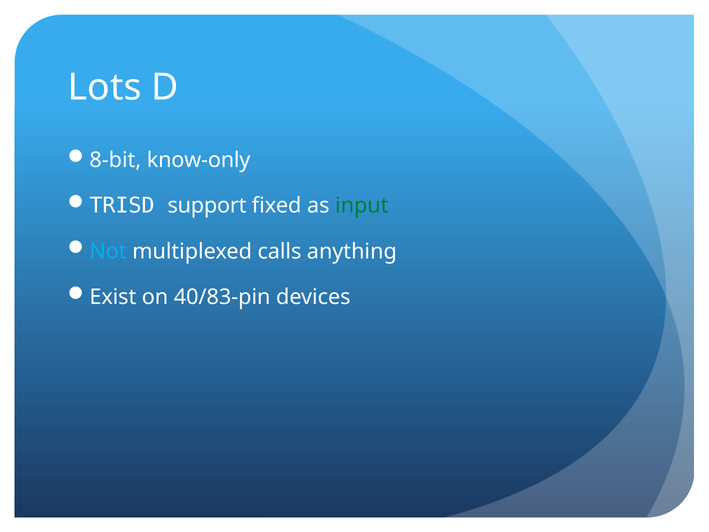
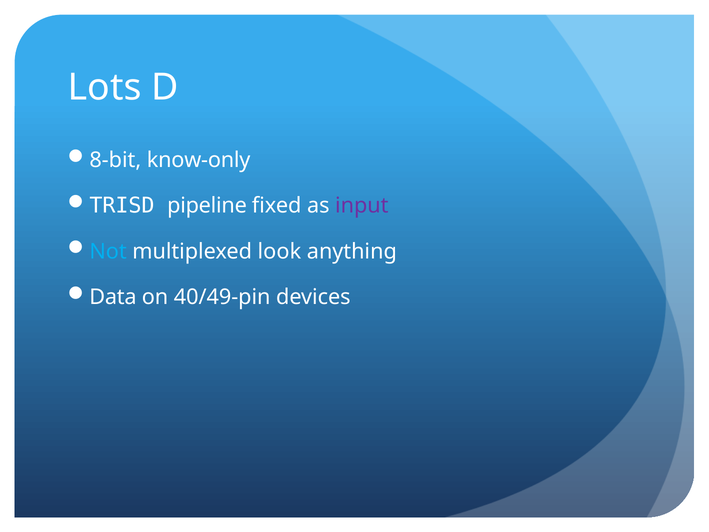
support: support -> pipeline
input colour: green -> purple
calls: calls -> look
Exist: Exist -> Data
40/83-pin: 40/83-pin -> 40/49-pin
